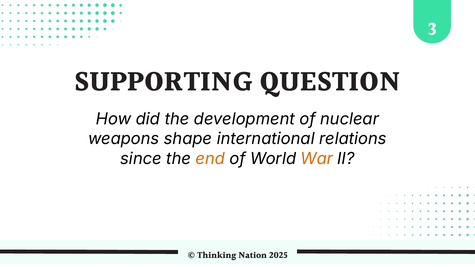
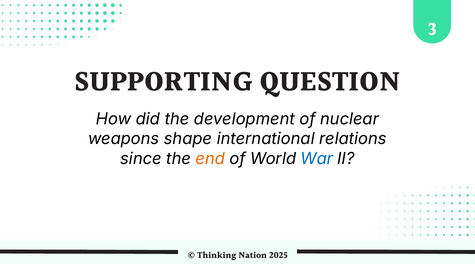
War colour: orange -> blue
